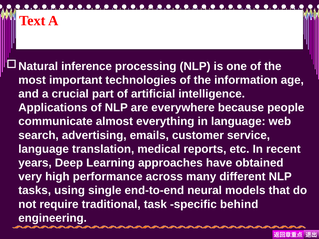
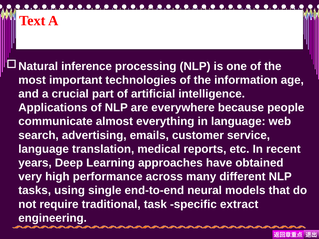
behind: behind -> extract
